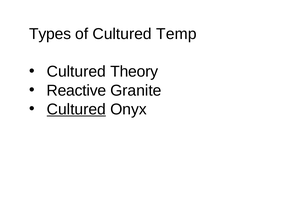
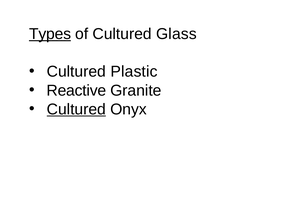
Types underline: none -> present
Temp: Temp -> Glass
Theory: Theory -> Plastic
